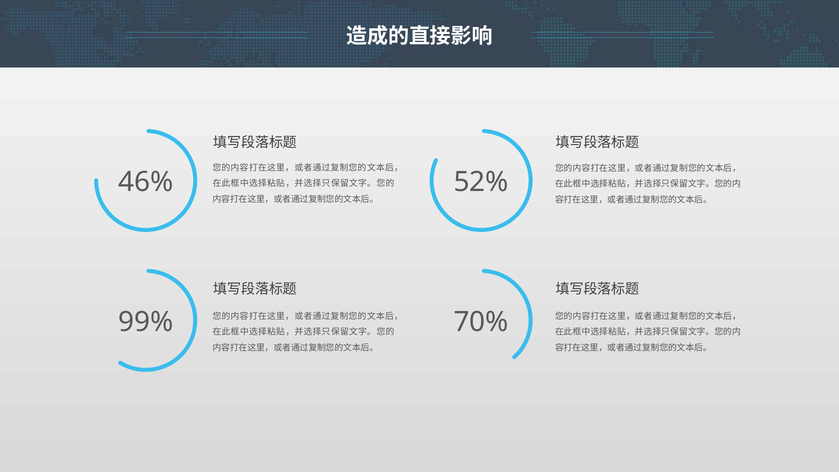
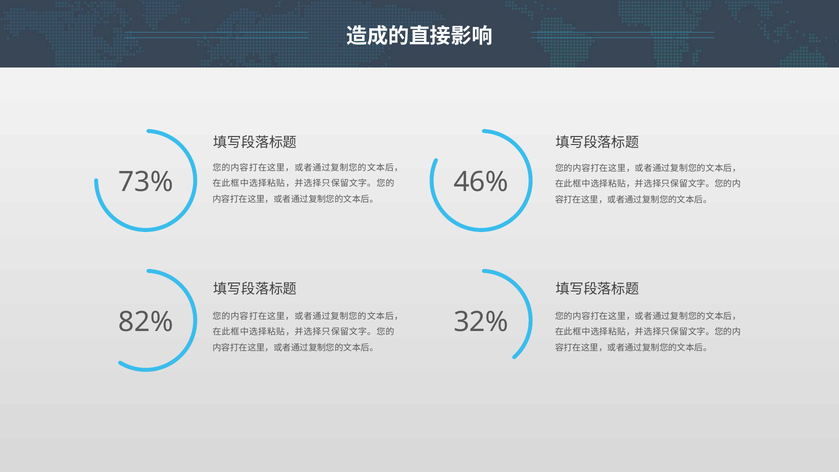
46%: 46% -> 73%
52%: 52% -> 46%
99%: 99% -> 82%
70%: 70% -> 32%
